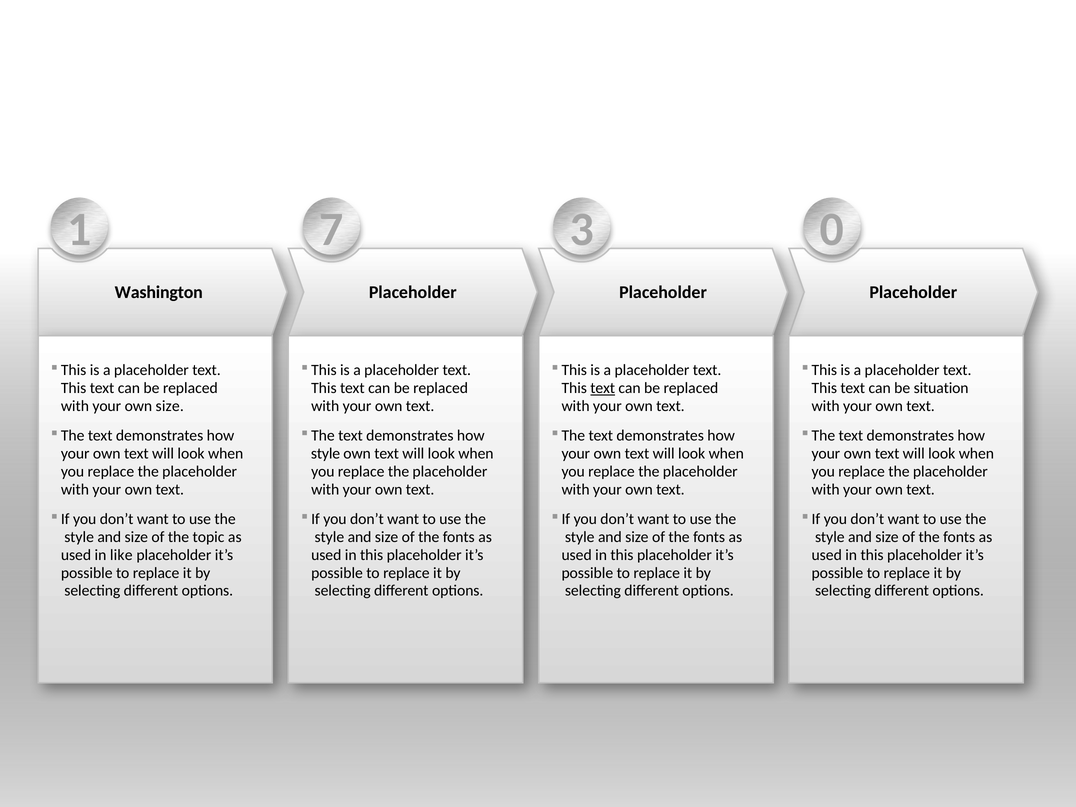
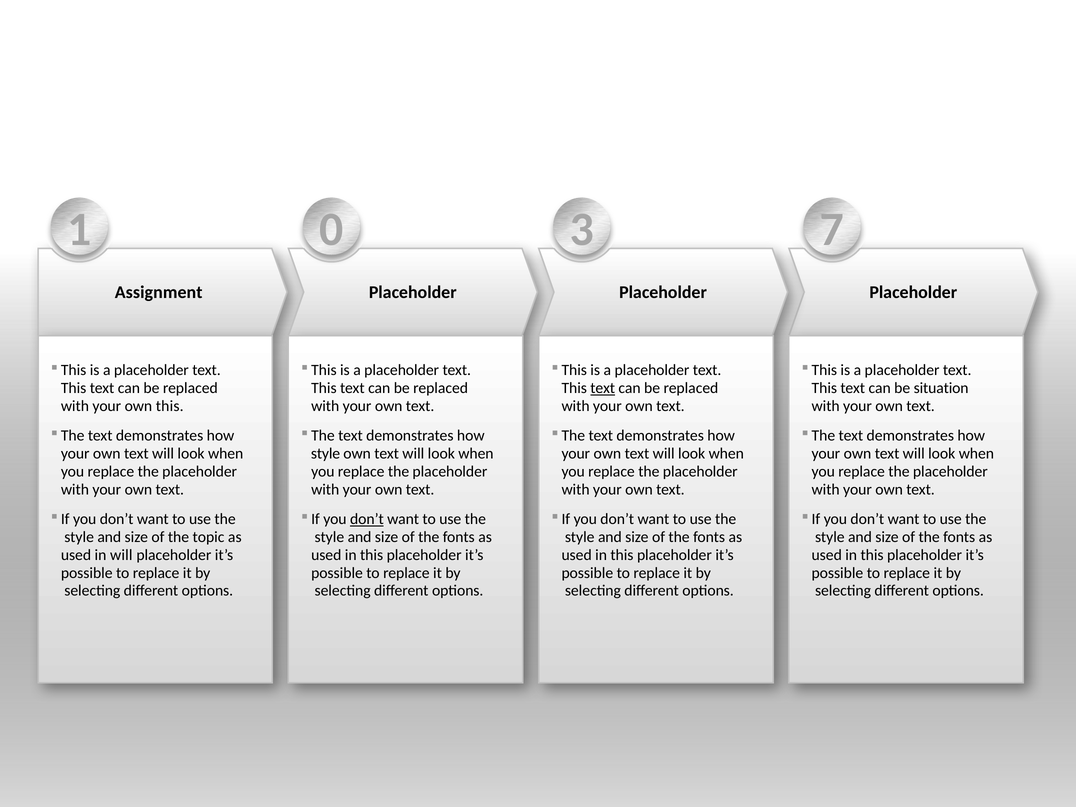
7: 7 -> 0
0: 0 -> 7
Washington: Washington -> Assignment
own size: size -> this
don’t at (367, 519) underline: none -> present
in like: like -> will
